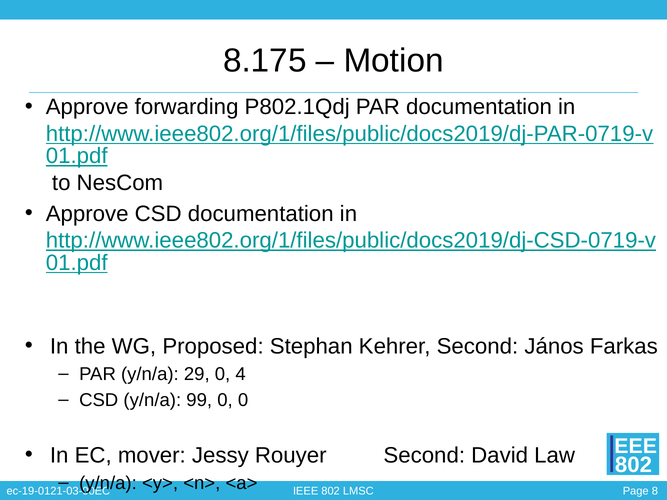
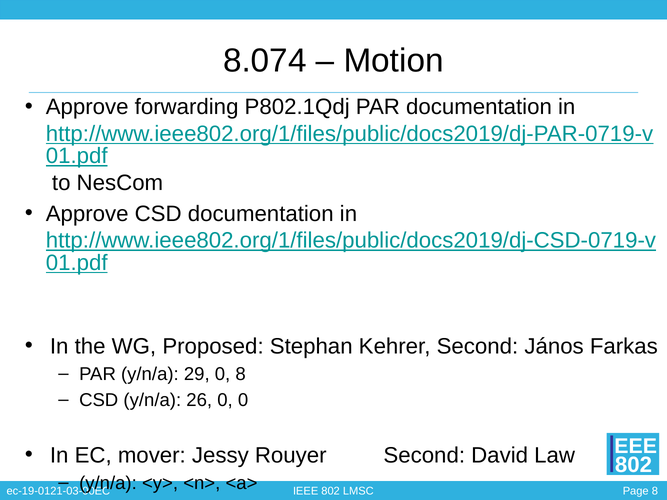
8.175: 8.175 -> 8.074
0 4: 4 -> 8
99: 99 -> 26
